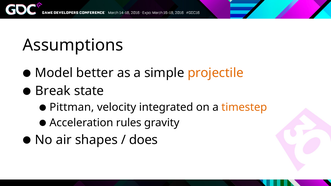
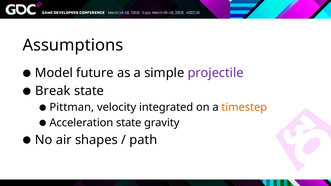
better: better -> future
projectile colour: orange -> purple
Acceleration rules: rules -> state
does: does -> path
